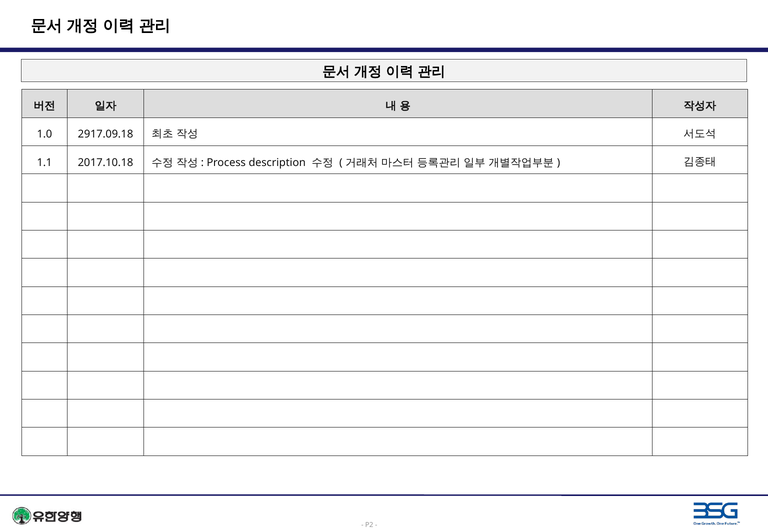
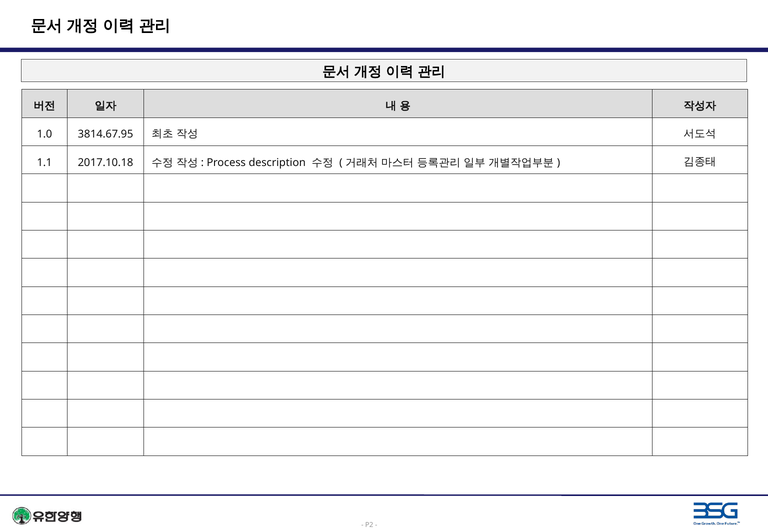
2917.09.18: 2917.09.18 -> 3814.67.95
